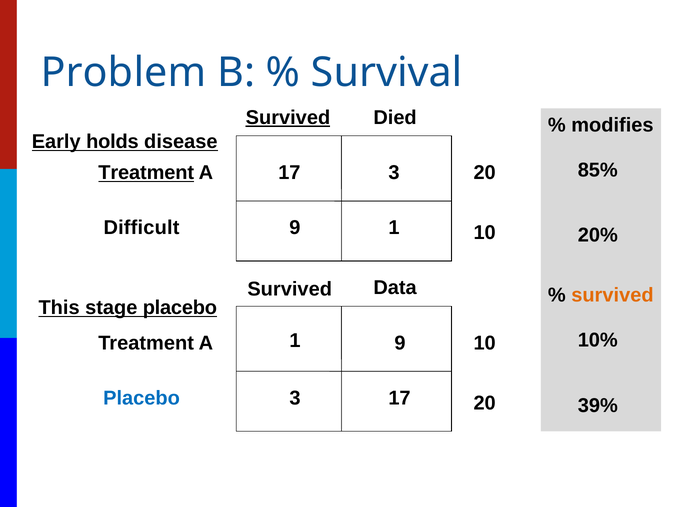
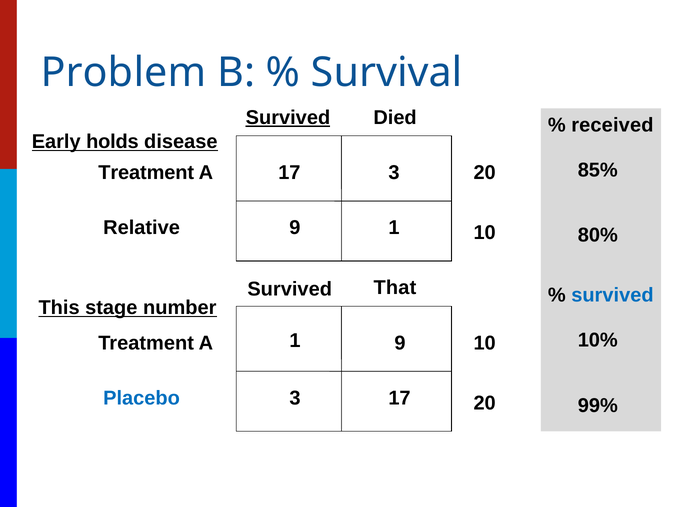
modifies: modifies -> received
Treatment at (146, 173) underline: present -> none
Difficult: Difficult -> Relative
20%: 20% -> 80%
Data: Data -> That
survived at (612, 295) colour: orange -> blue
stage placebo: placebo -> number
39%: 39% -> 99%
